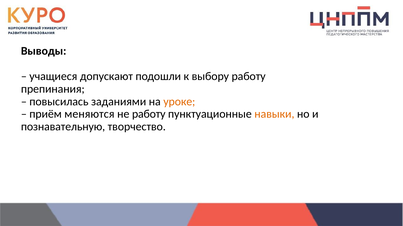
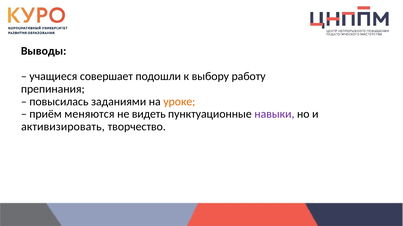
допускают: допускают -> совершает
не работу: работу -> видеть
навыки colour: orange -> purple
познавательную: познавательную -> активизировать
